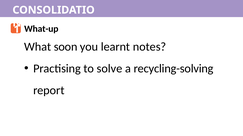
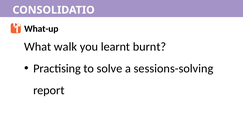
soon: soon -> walk
notes: notes -> burnt
recycling-solving: recycling-solving -> sessions-solving
